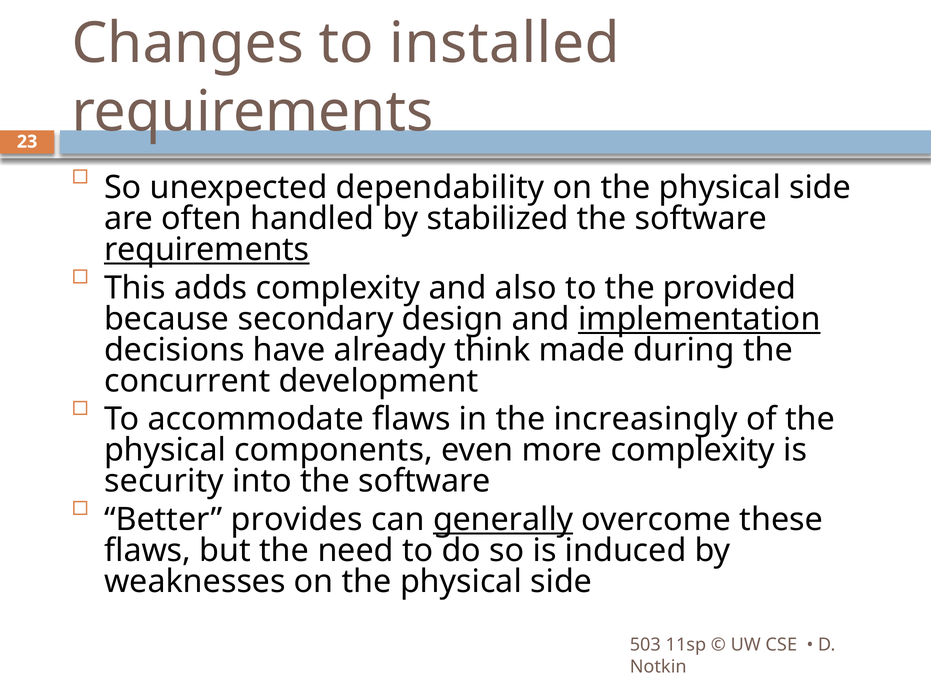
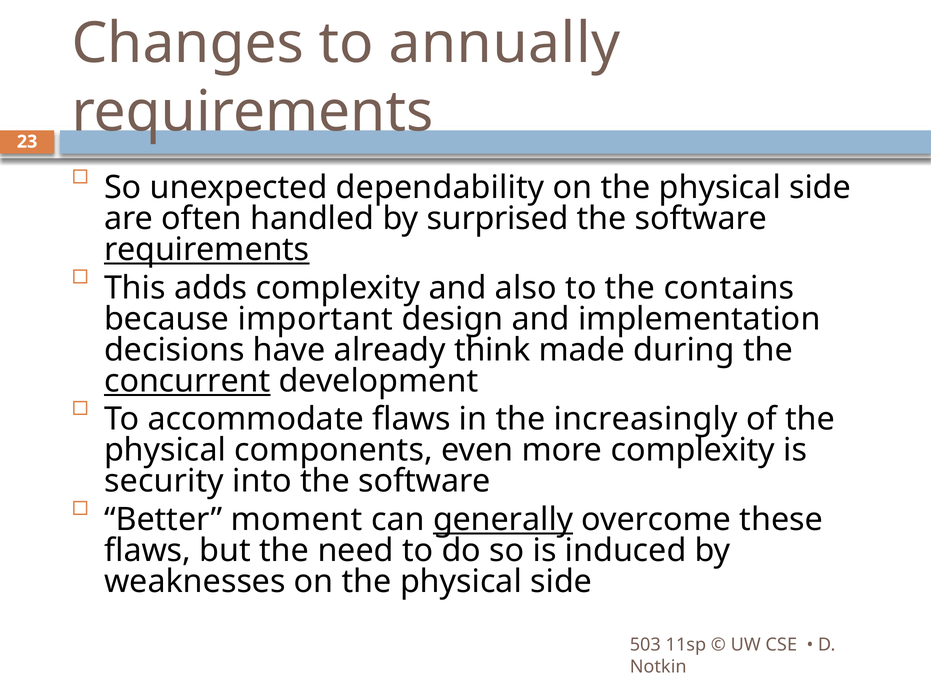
installed: installed -> annually
stabilized: stabilized -> surprised
provided: provided -> contains
secondary: secondary -> important
implementation underline: present -> none
concurrent underline: none -> present
provides: provides -> moment
